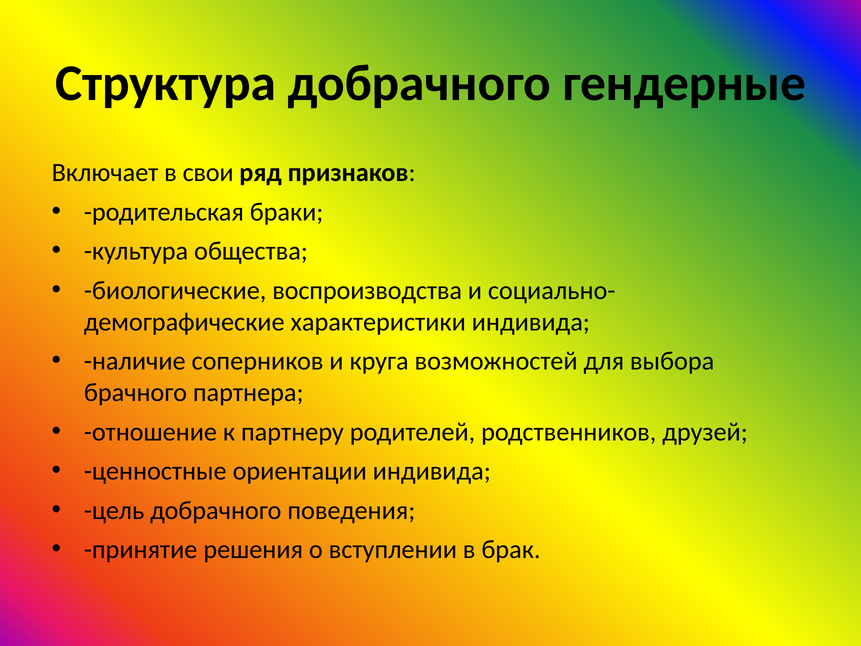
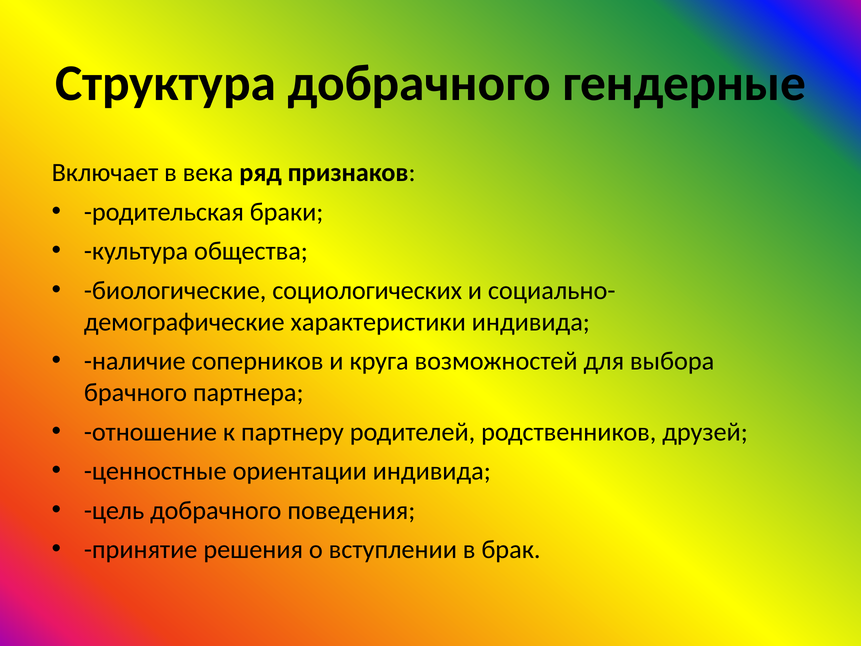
свои: свои -> века
воспроизводства: воспроизводства -> социологических
